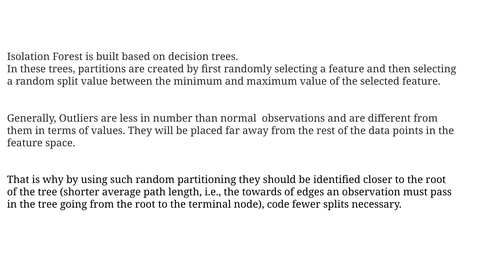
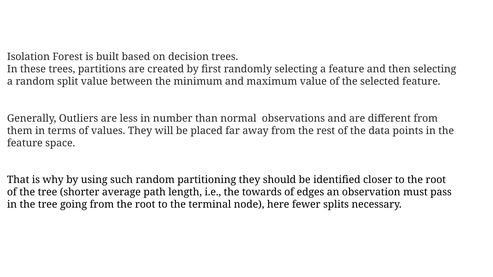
code: code -> here
